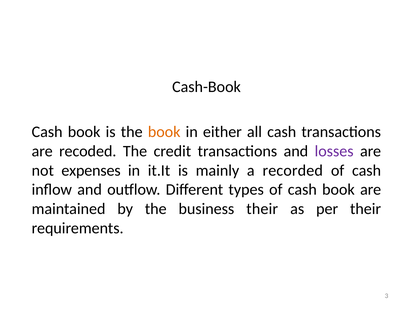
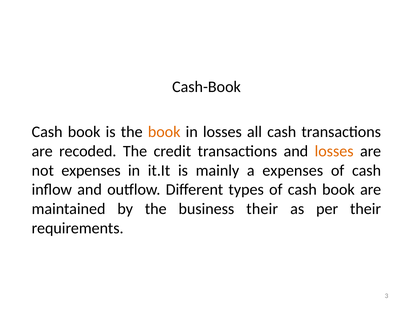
in either: either -> losses
losses at (334, 151) colour: purple -> orange
a recorded: recorded -> expenses
